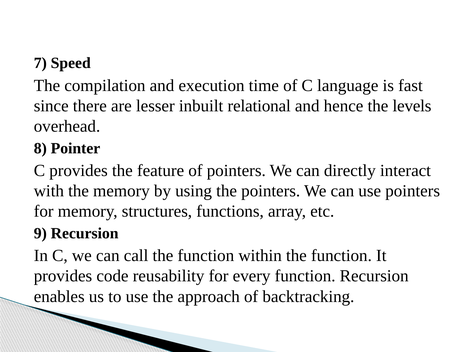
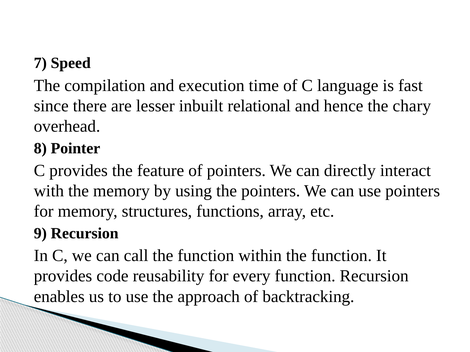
levels: levels -> chary
